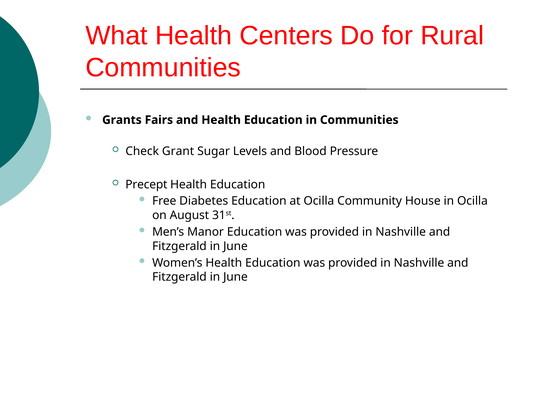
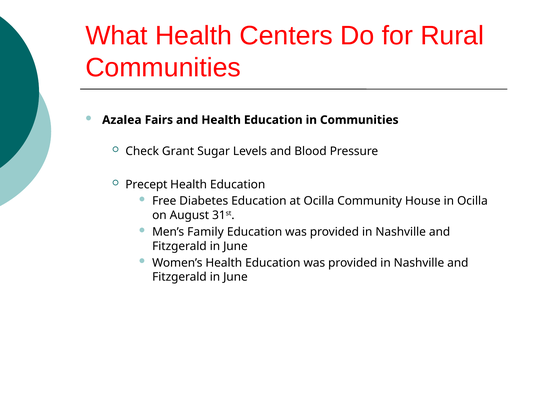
Grants: Grants -> Azalea
Manor: Manor -> Family
